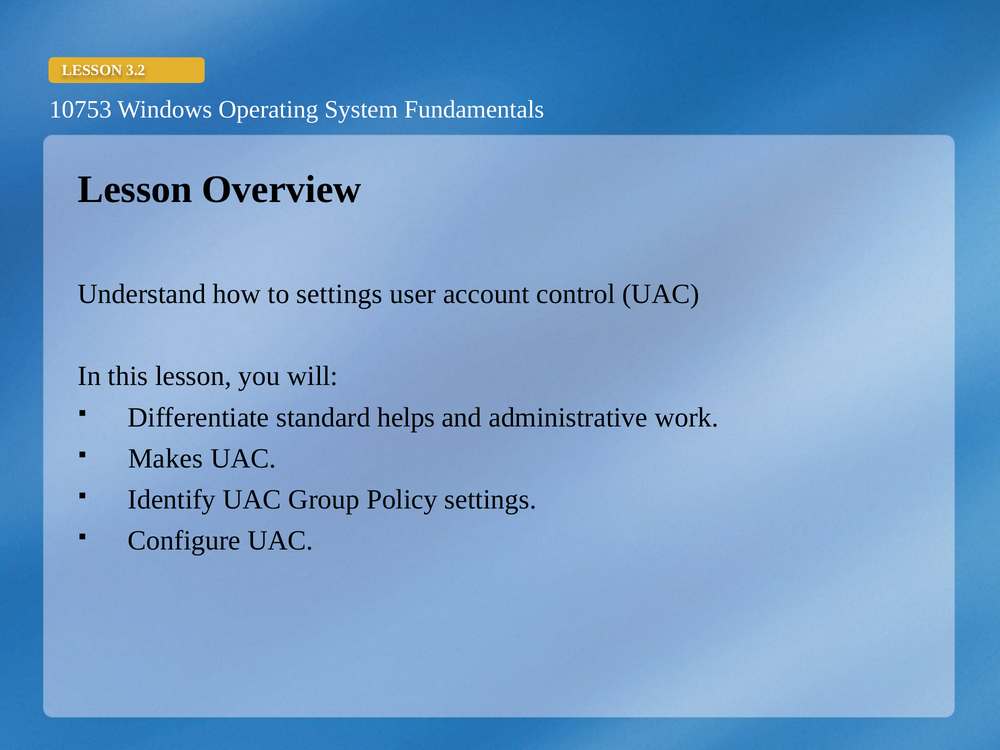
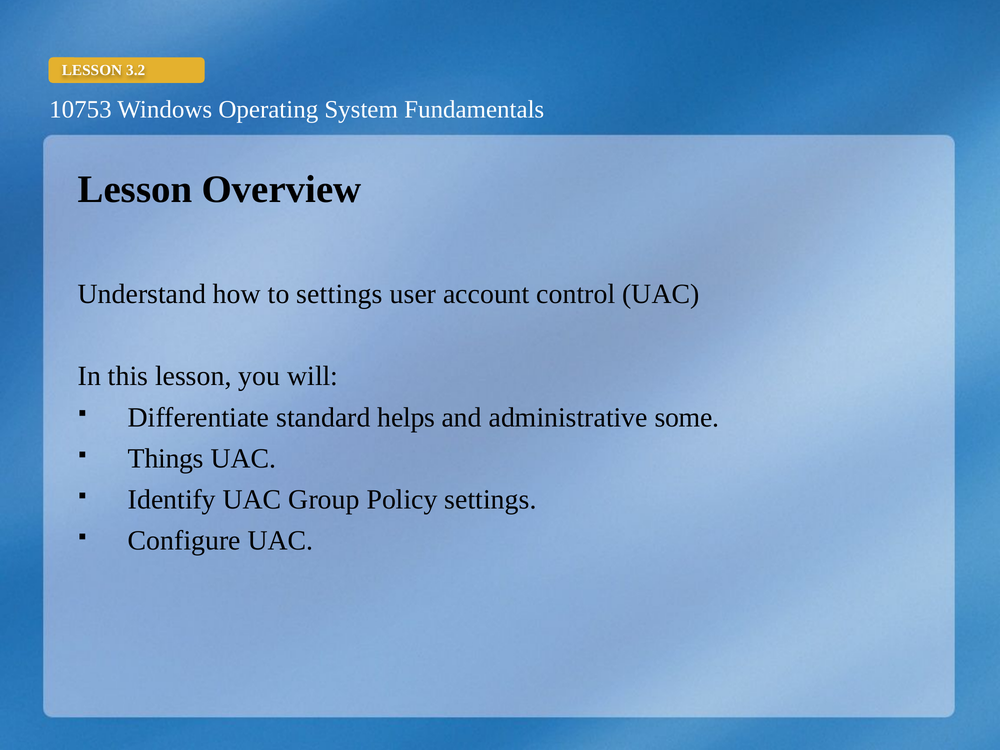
work: work -> some
Makes: Makes -> Things
